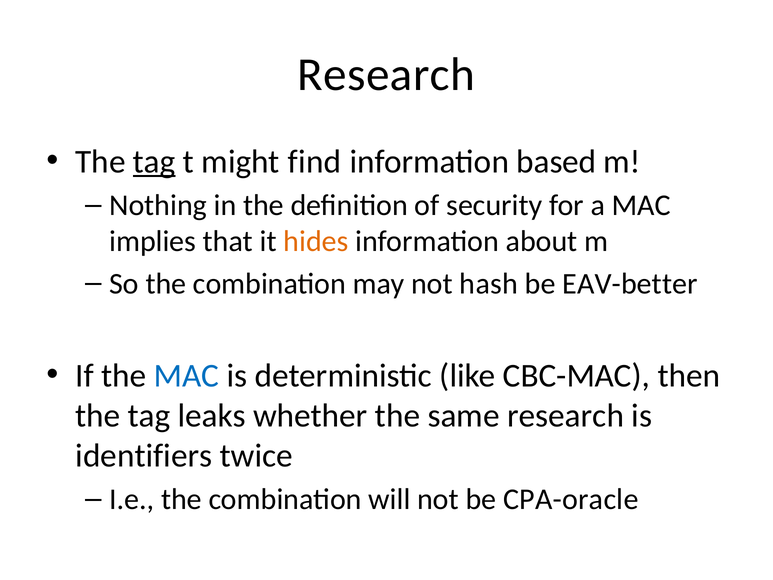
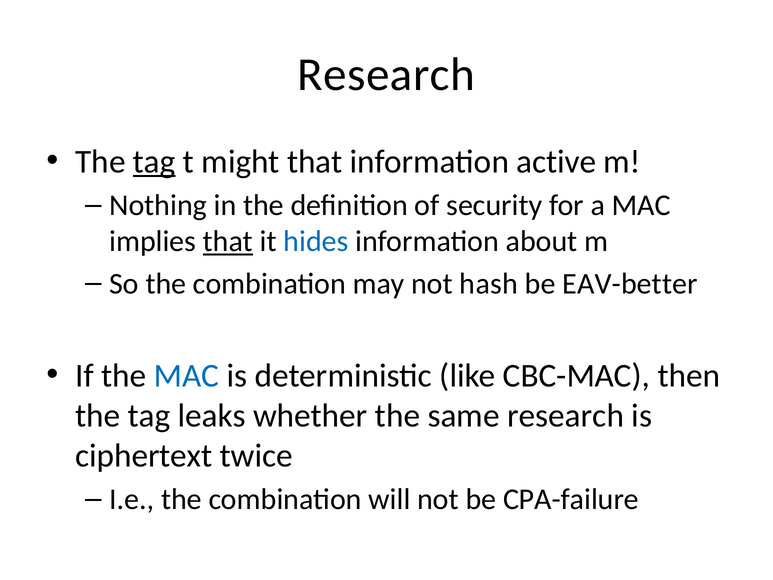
might find: find -> that
based: based -> active
that at (228, 241) underline: none -> present
hides colour: orange -> blue
identifiers: identifiers -> ciphertext
CPA-oracle: CPA-oracle -> CPA-failure
